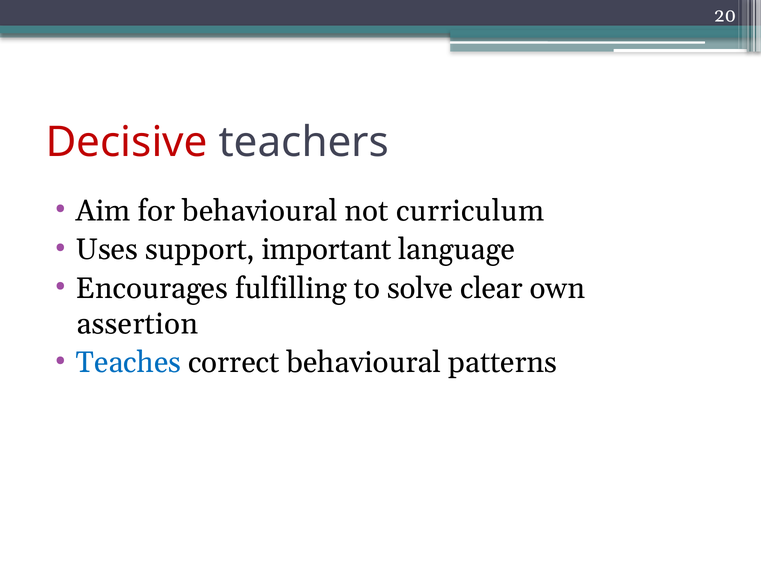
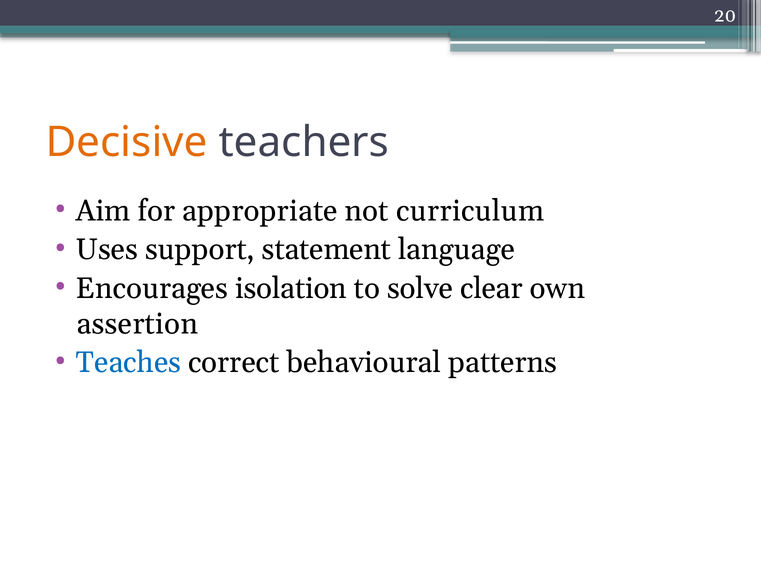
Decisive colour: red -> orange
for behavioural: behavioural -> appropriate
important: important -> statement
fulfilling: fulfilling -> isolation
